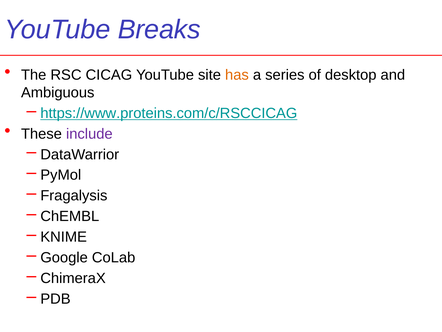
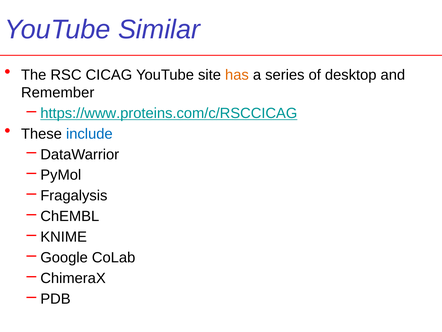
Breaks: Breaks -> Similar
Ambiguous: Ambiguous -> Remember
include colour: purple -> blue
